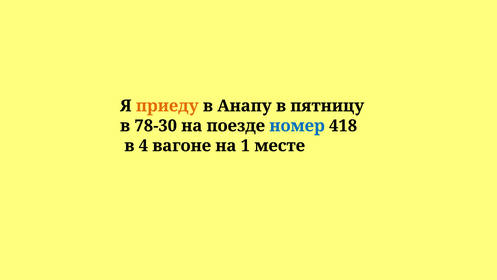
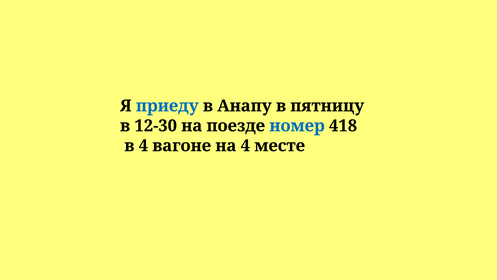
приеду colour: orange -> blue
78-30: 78-30 -> 12-30
на 1: 1 -> 4
